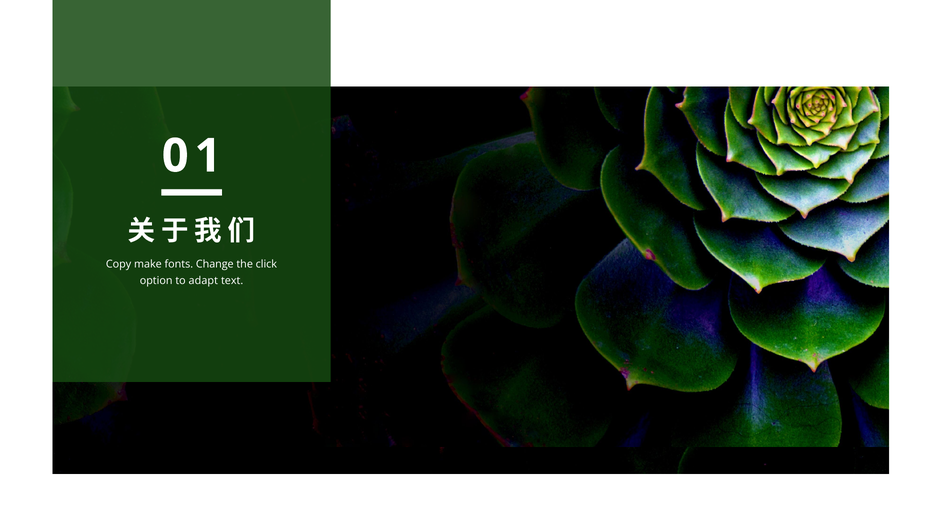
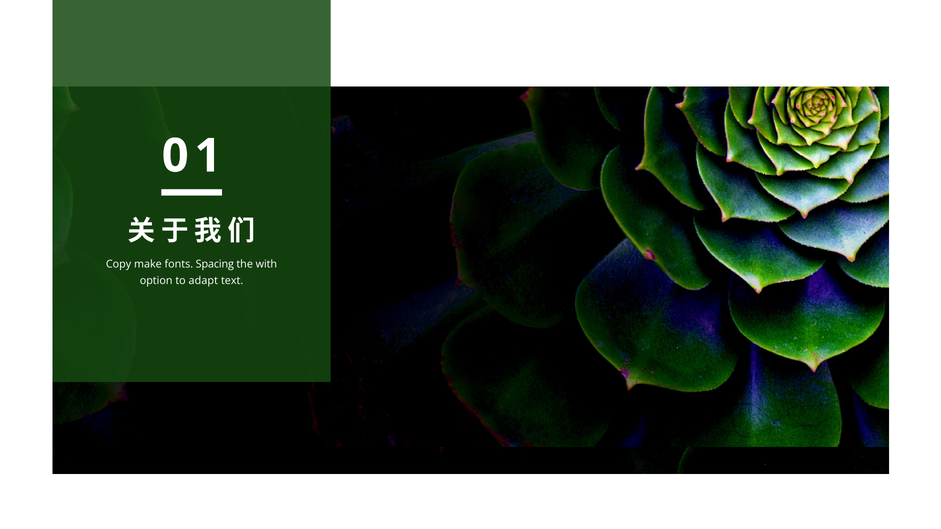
Change: Change -> Spacing
click: click -> with
